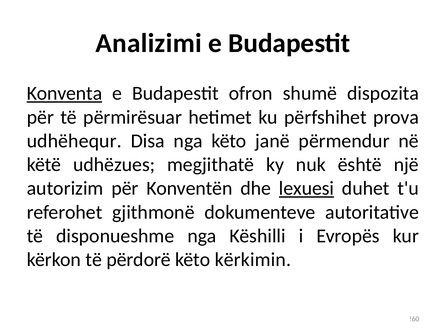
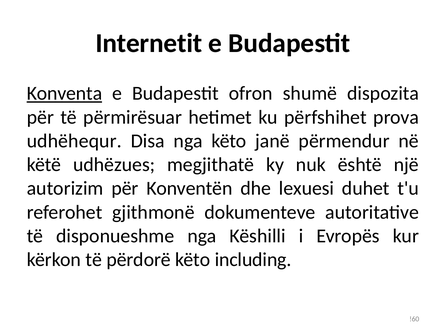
Analizimi: Analizimi -> Internetit
lexuesi underline: present -> none
kërkimin: kërkimin -> including
